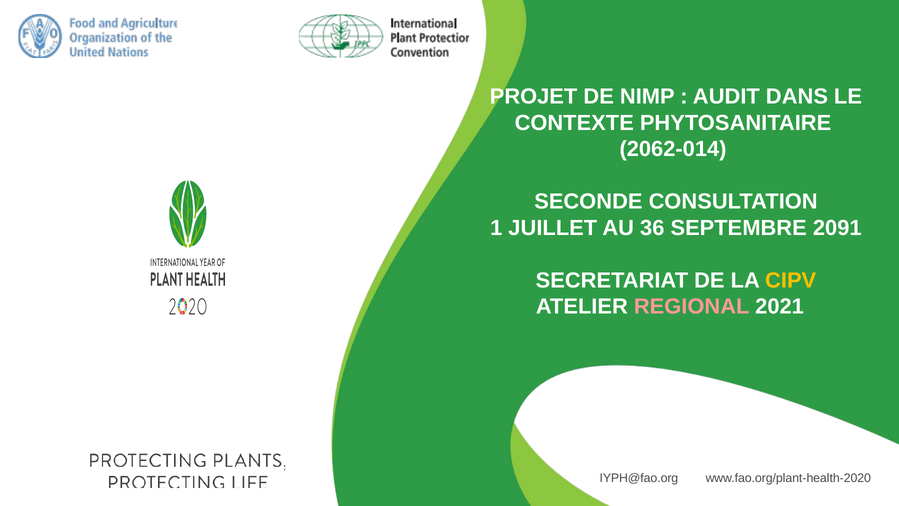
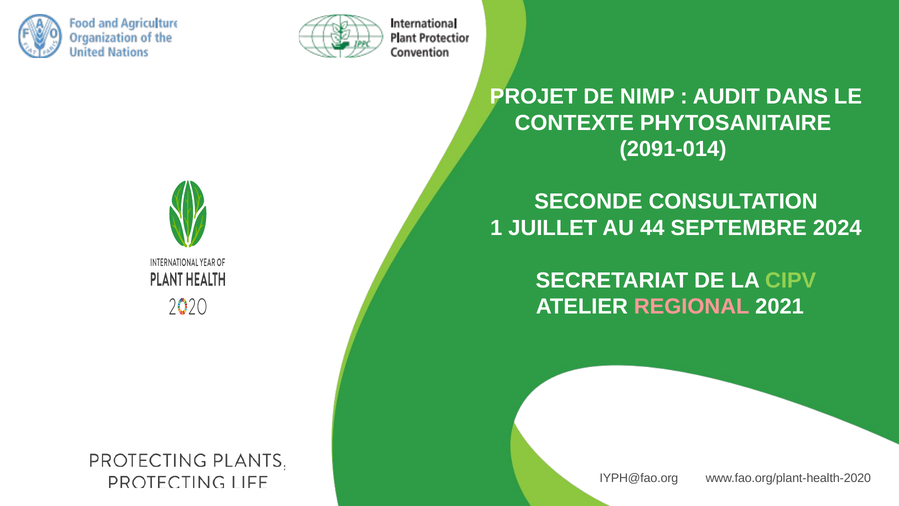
2062-014: 2062-014 -> 2091-014
36: 36 -> 44
2091: 2091 -> 2024
CIPV colour: yellow -> light green
